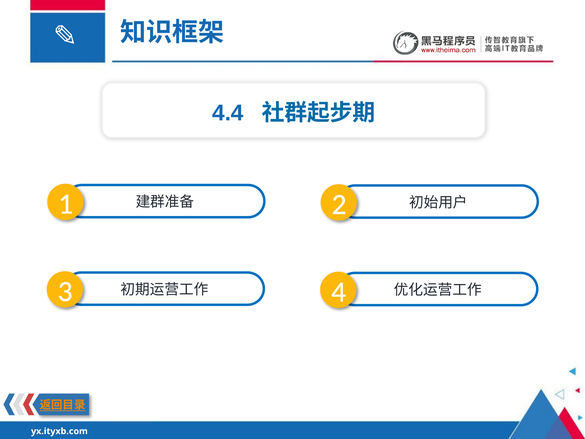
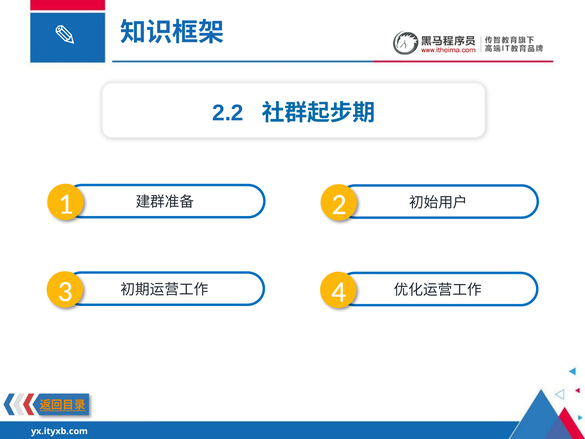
4.4: 4.4 -> 2.2
